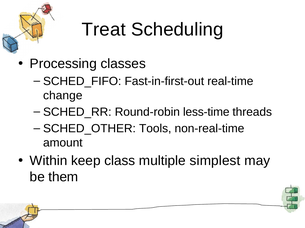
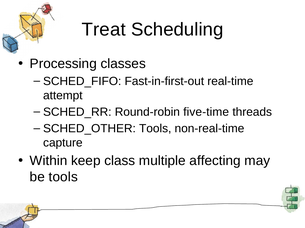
change: change -> attempt
less-time: less-time -> five-time
amount: amount -> capture
simplest: simplest -> affecting
be them: them -> tools
